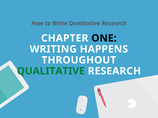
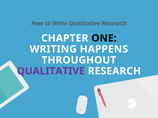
QUALITATIVE at (51, 71) colour: green -> purple
